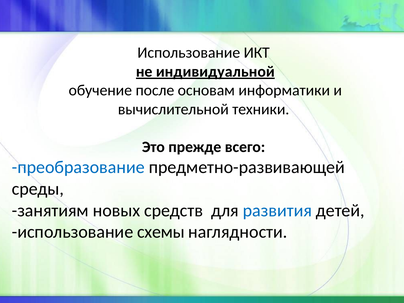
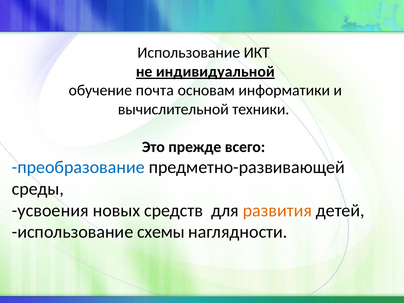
после: после -> почта
занятиям: занятиям -> усвоения
развития colour: blue -> orange
